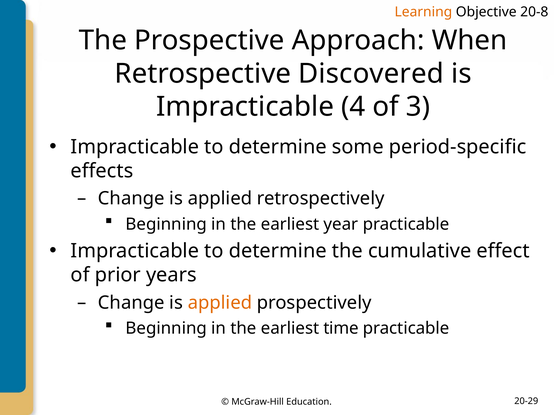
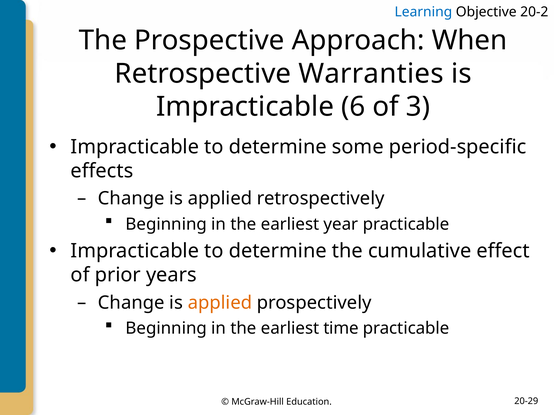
Learning colour: orange -> blue
20-8: 20-8 -> 20-2
Discovered: Discovered -> Warranties
4: 4 -> 6
